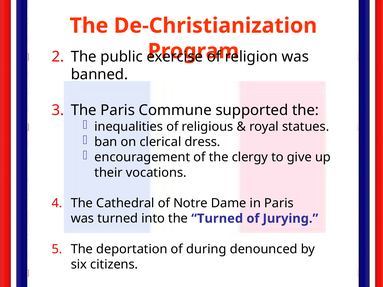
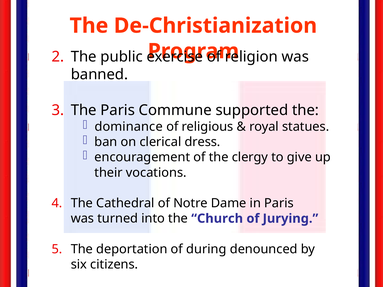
inequalities: inequalities -> dominance
the Turned: Turned -> Church
